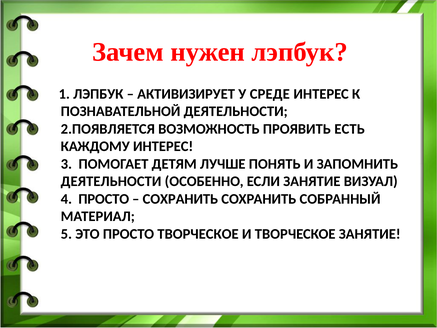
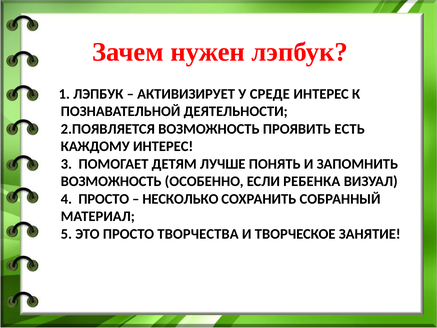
ДЕЯТЕЛЬНОСТИ at (111, 181): ДЕЯТЕЛЬНОСТИ -> ВОЗМОЖНОСТЬ
ЕСЛИ ЗАНЯТИЕ: ЗАНЯТИЕ -> РЕБЕНКА
СОХРАНИТЬ at (180, 199): СОХРАНИТЬ -> НЕСКОЛЬКО
ПРОСТО ТВОРЧЕСКОЕ: ТВОРЧЕСКОЕ -> ТВОРЧЕСТВА
